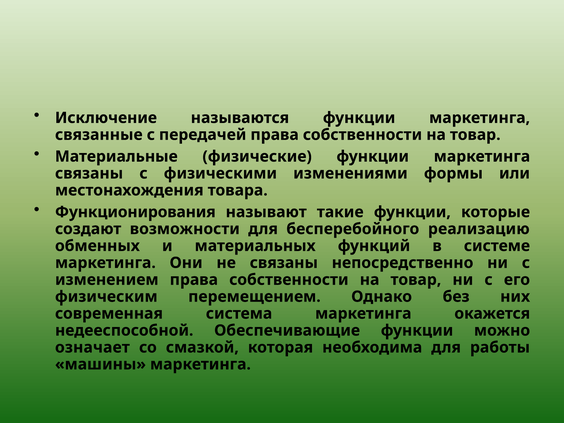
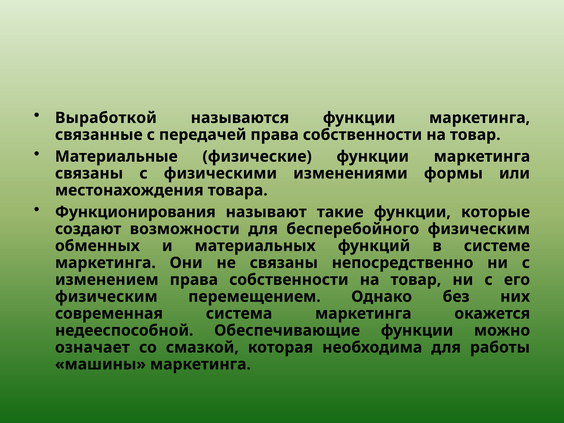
Исключение: Исключение -> Выработкой
бесперебойного реализацию: реализацию -> физическим
